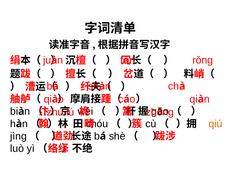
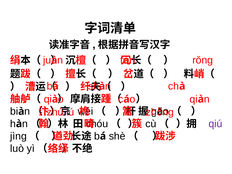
qiú colour: orange -> purple
